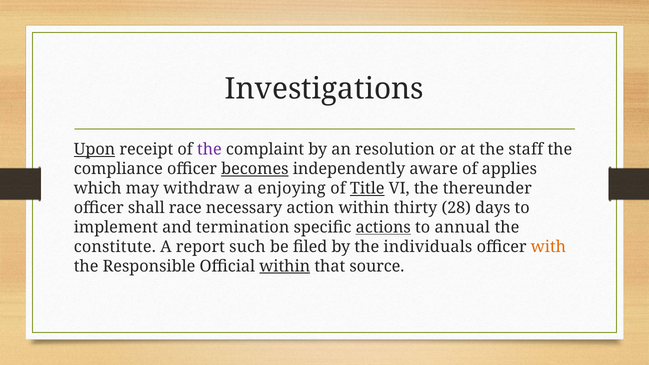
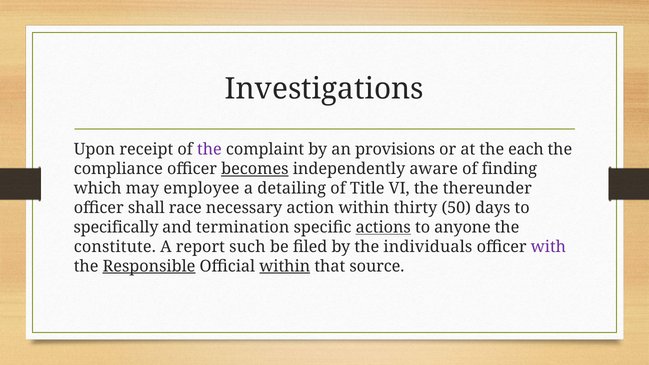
Upon underline: present -> none
resolution: resolution -> provisions
staff: staff -> each
applies: applies -> finding
withdraw: withdraw -> employee
enjoying: enjoying -> detailing
Title underline: present -> none
28: 28 -> 50
implement: implement -> specifically
annual: annual -> anyone
with colour: orange -> purple
Responsible underline: none -> present
